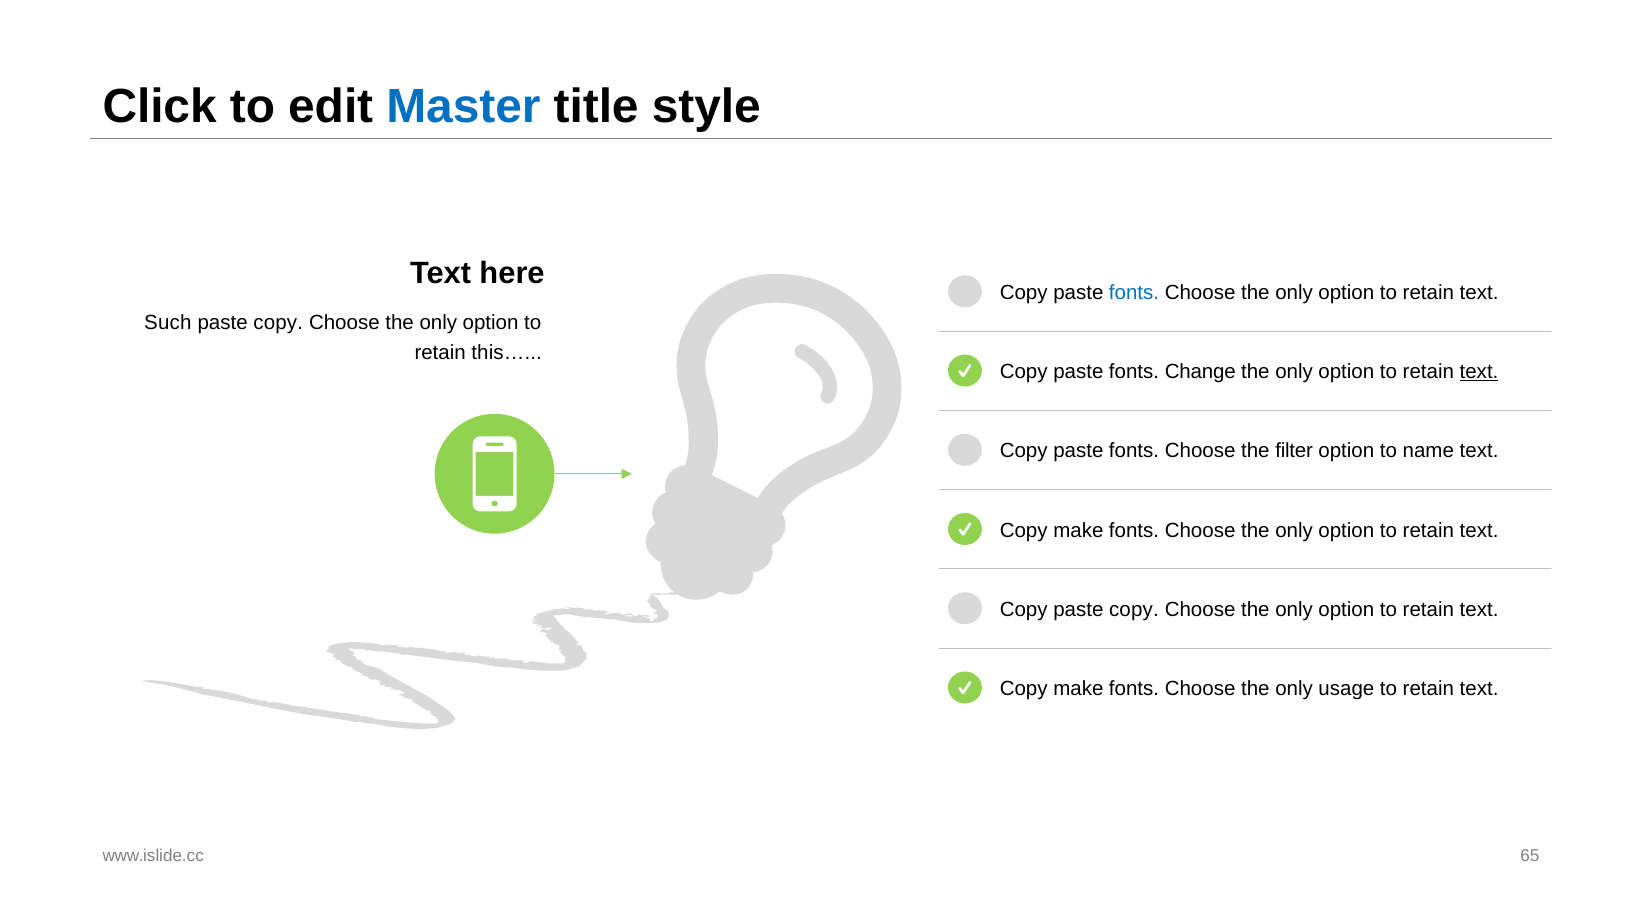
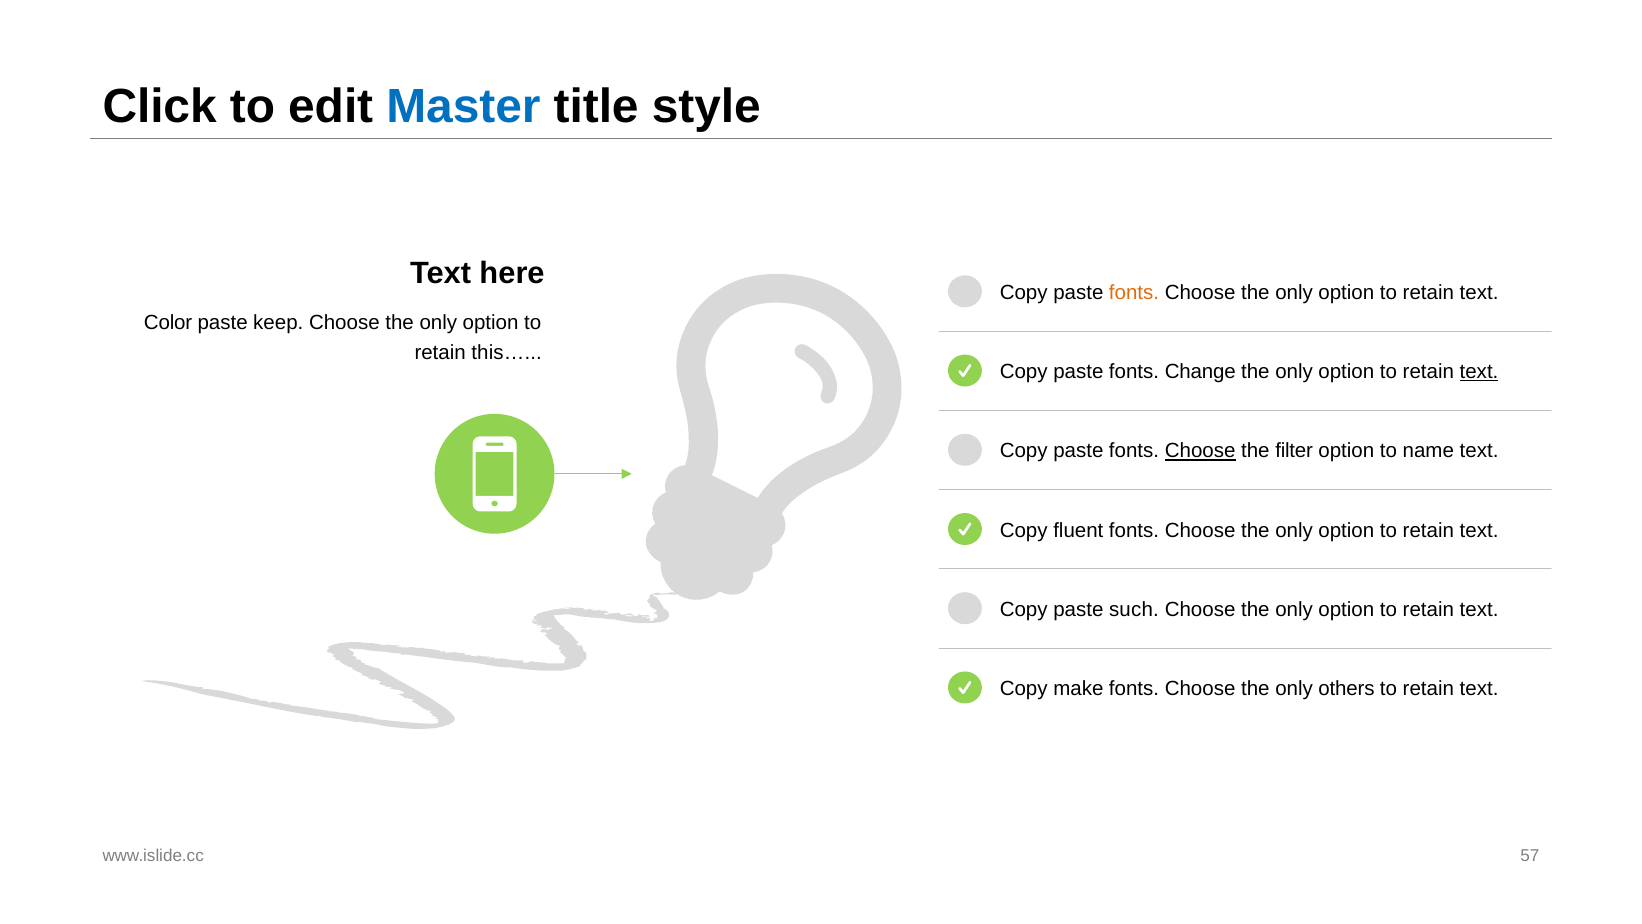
fonts at (1134, 293) colour: blue -> orange
Such: Such -> Color
copy at (278, 323): copy -> keep
Choose at (1200, 451) underline: none -> present
make at (1078, 530): make -> fluent
Copy paste copy: copy -> such
usage: usage -> others
65: 65 -> 57
